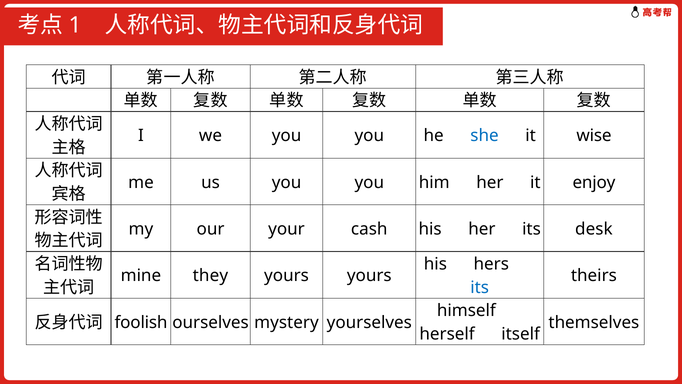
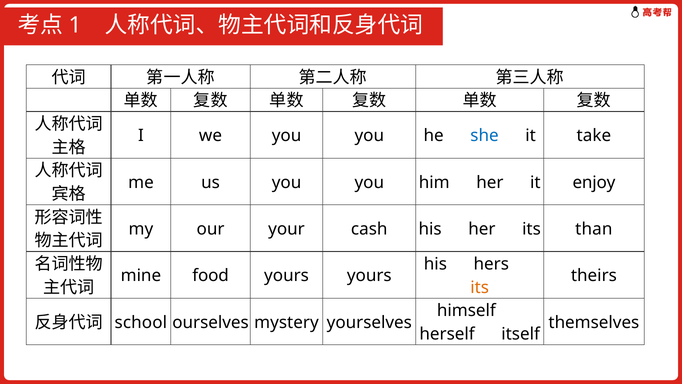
wise: wise -> take
desk: desk -> than
they: they -> food
its at (480, 287) colour: blue -> orange
foolish: foolish -> school
